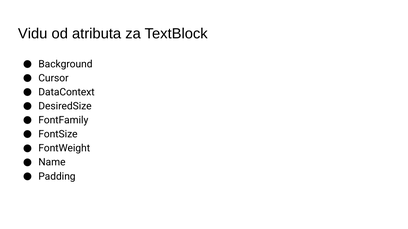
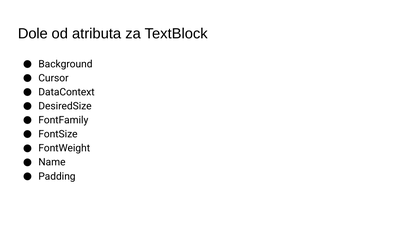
Vidu: Vidu -> Dole
